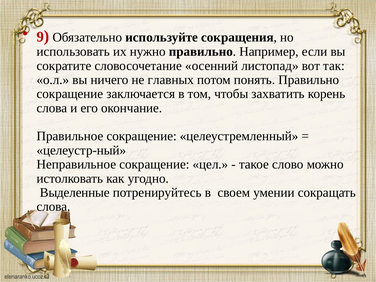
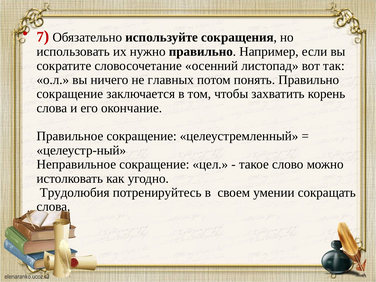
9: 9 -> 7
Выделенные: Выделенные -> Трудолюбия
